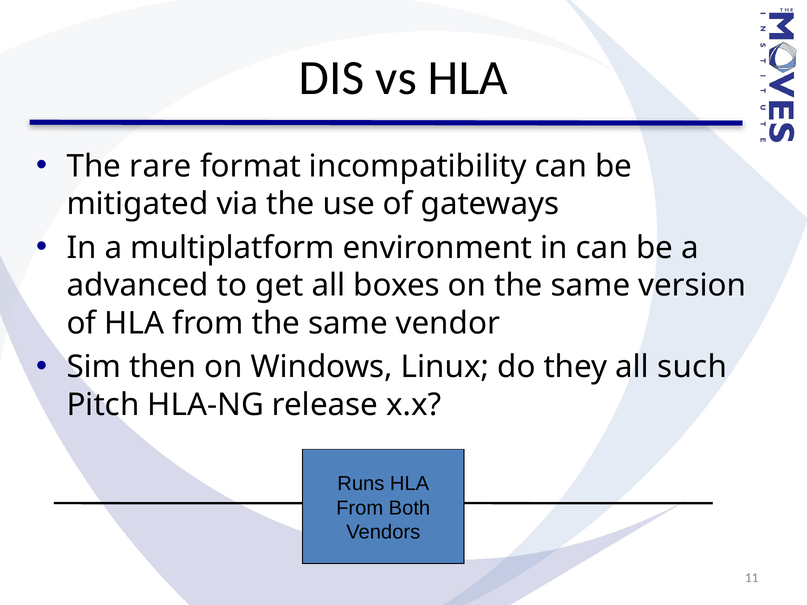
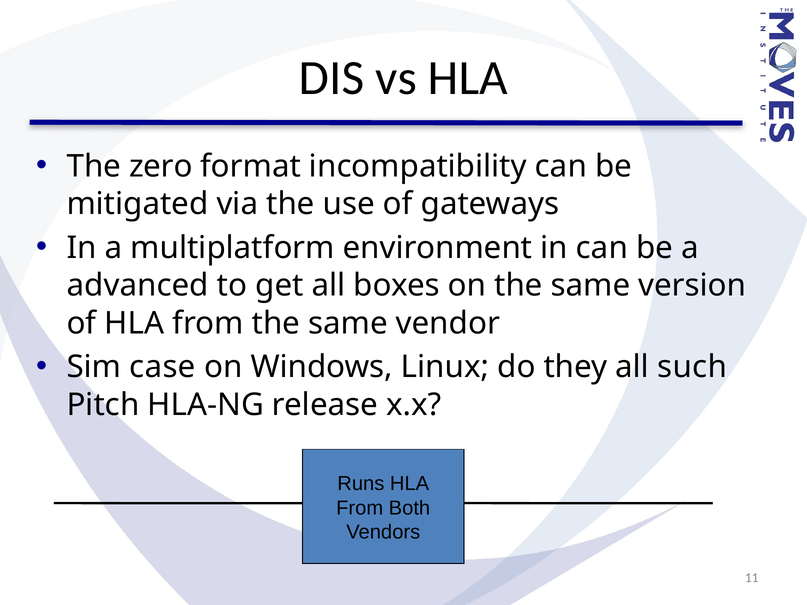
rare: rare -> zero
then: then -> case
